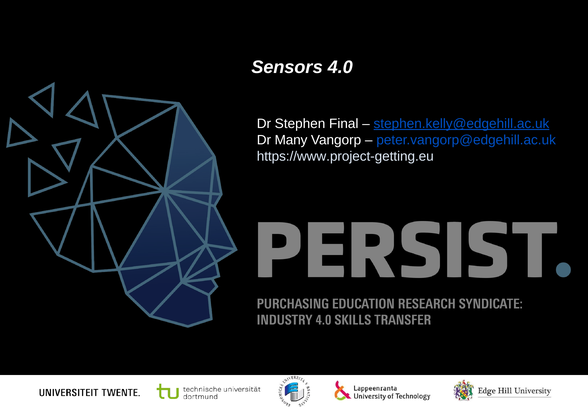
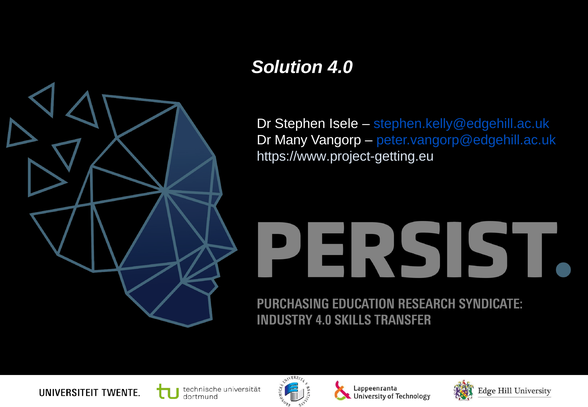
Sensors: Sensors -> Solution
Final: Final -> Isele
stephen.kelly@edgehill.ac.uk underline: present -> none
